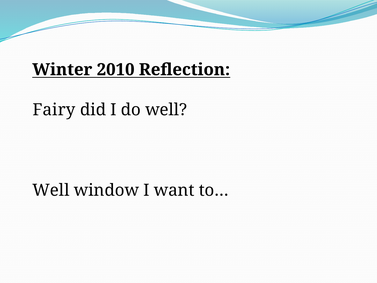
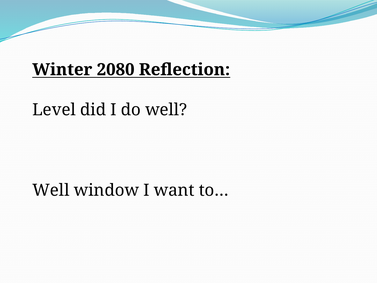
2010: 2010 -> 2080
Fairy: Fairy -> Level
